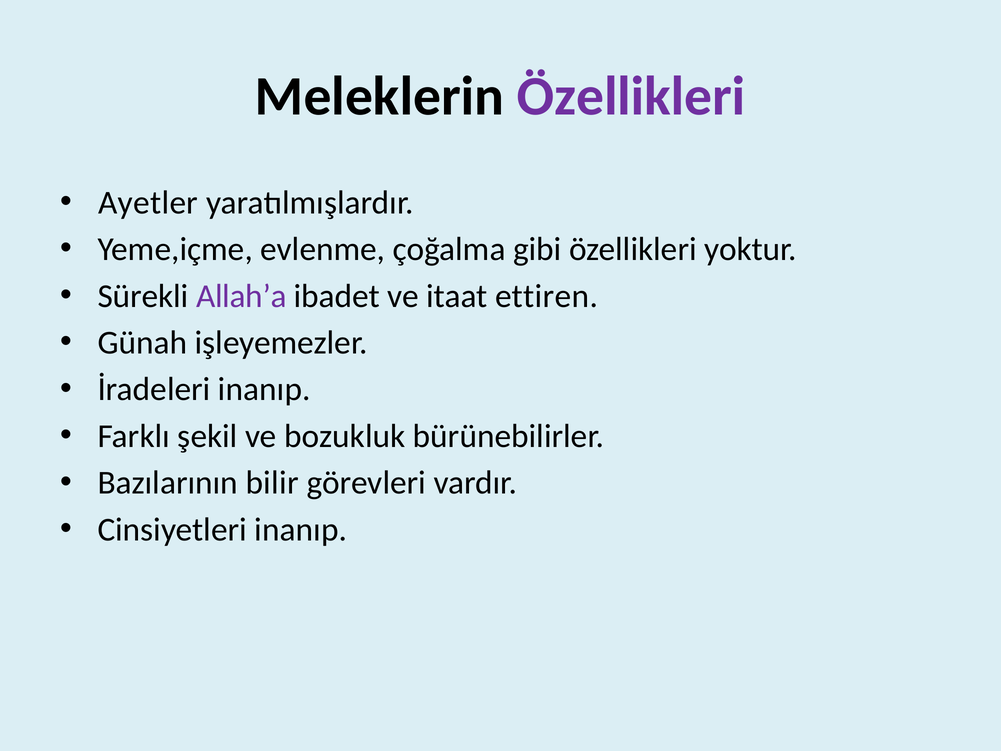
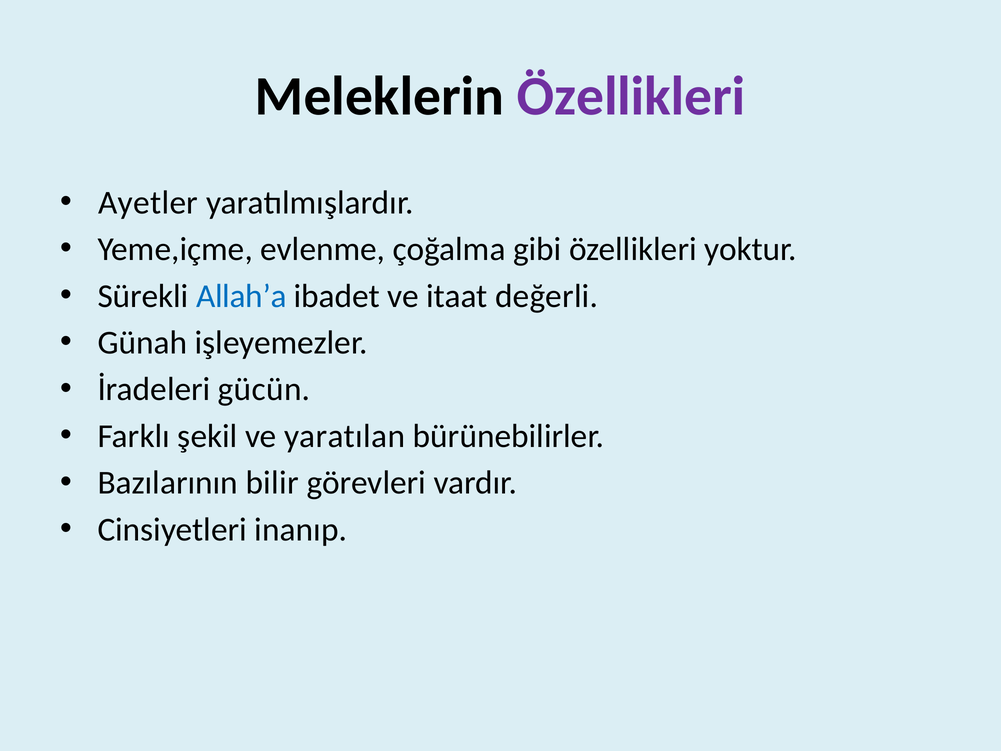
Allah’a colour: purple -> blue
ettiren: ettiren -> değerli
İradeleri inanıp: inanıp -> gücün
bozukluk: bozukluk -> yaratılan
